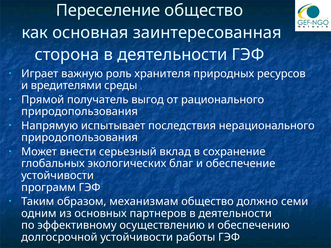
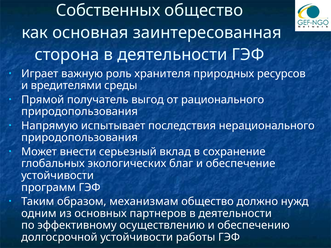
Переселение: Переселение -> Собственных
семи: семи -> нужд
